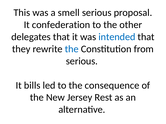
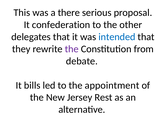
smell: smell -> there
the at (72, 49) colour: blue -> purple
serious at (82, 61): serious -> debate
consequence: consequence -> appointment
